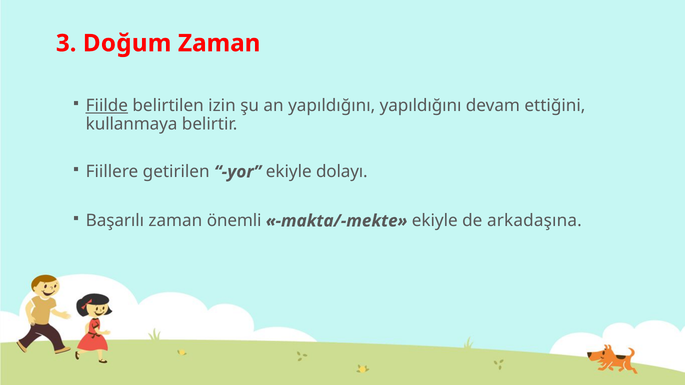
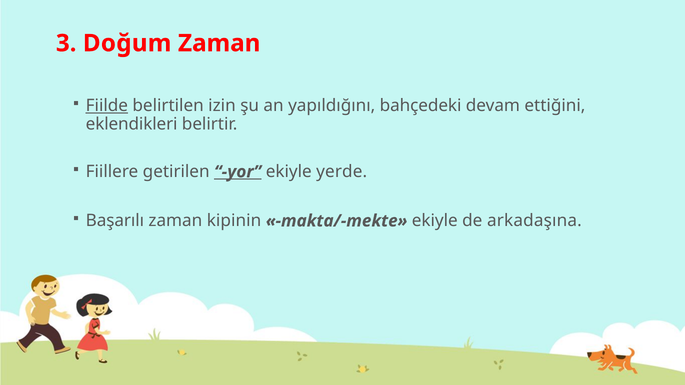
yapıldığını yapıldığını: yapıldığını -> bahçedeki
kullanmaya: kullanmaya -> eklendikleri
yor underline: none -> present
dolayı: dolayı -> yerde
önemli: önemli -> kipinin
